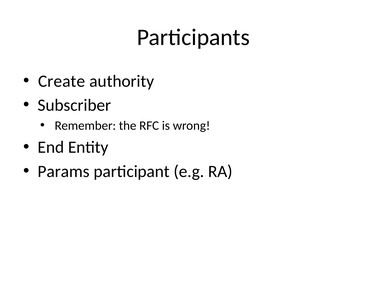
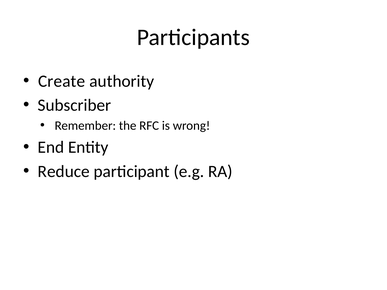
Params: Params -> Reduce
